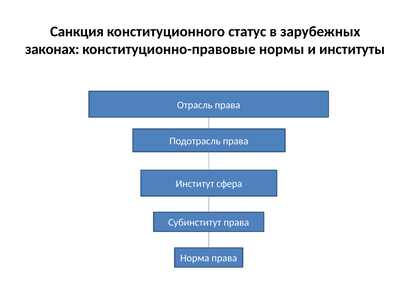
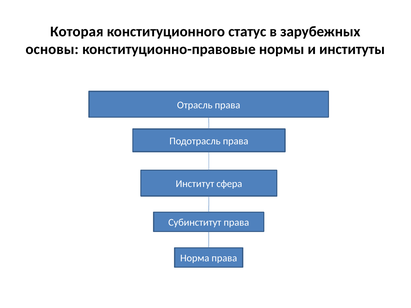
Санкция: Санкция -> Которая
законах: законах -> основы
